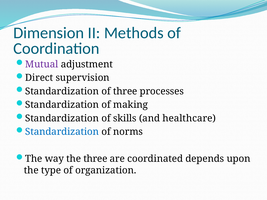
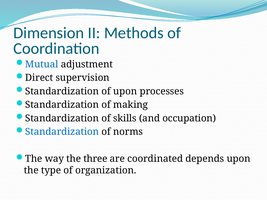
Mutual colour: purple -> blue
of three: three -> upon
healthcare: healthcare -> occupation
